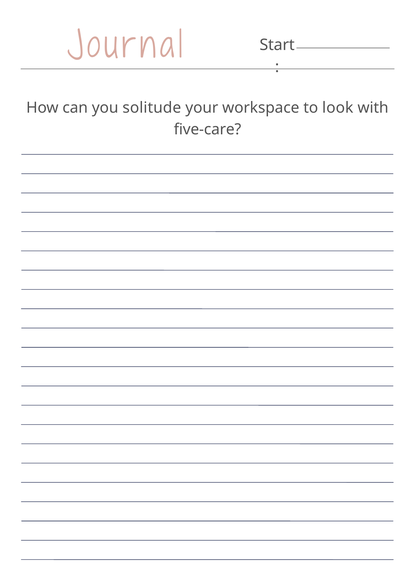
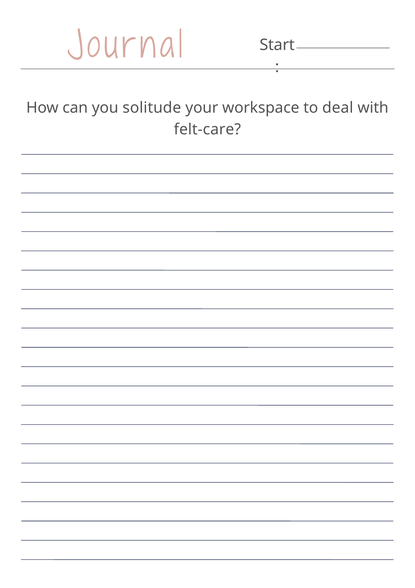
look: look -> deal
five-care: five-care -> felt-care
